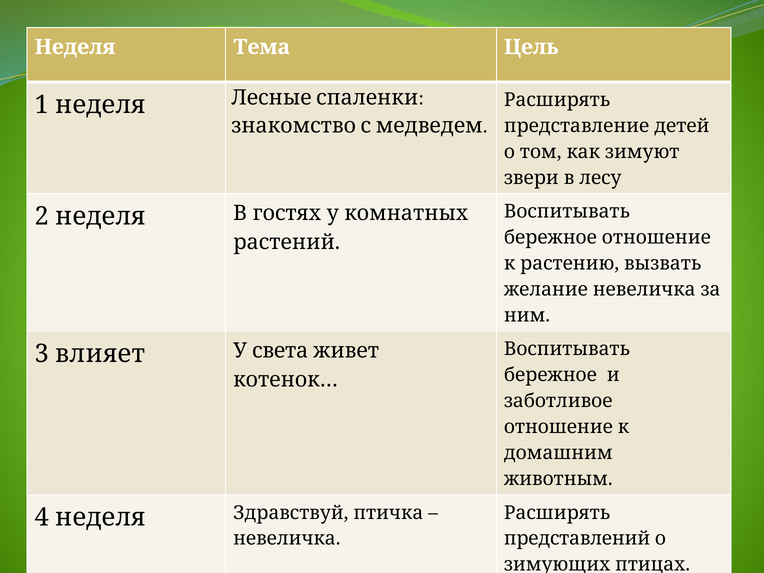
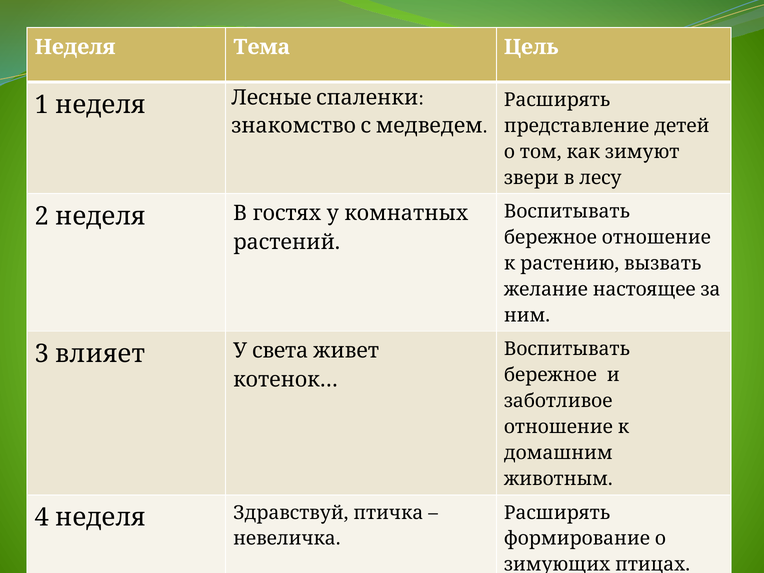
желание невеличка: невеличка -> настоящее
представлений: представлений -> формирование
